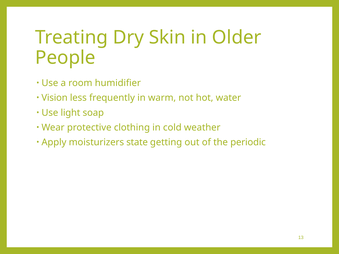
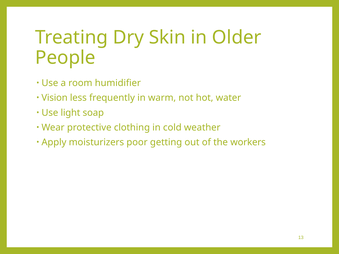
state: state -> poor
periodic: periodic -> workers
